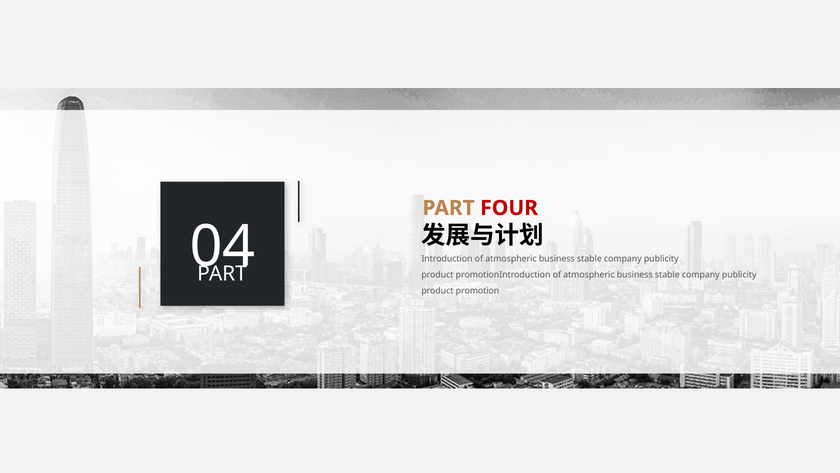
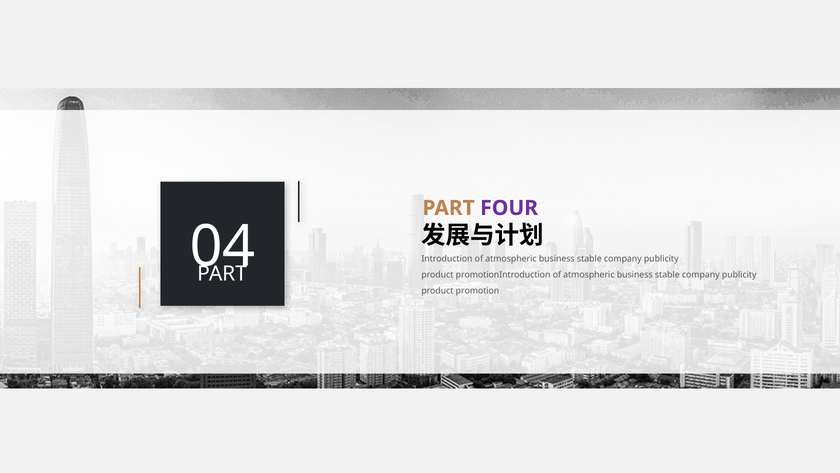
FOUR colour: red -> purple
